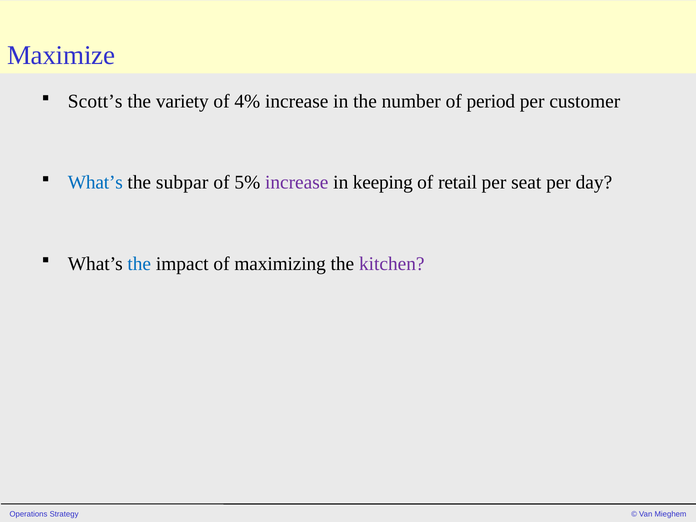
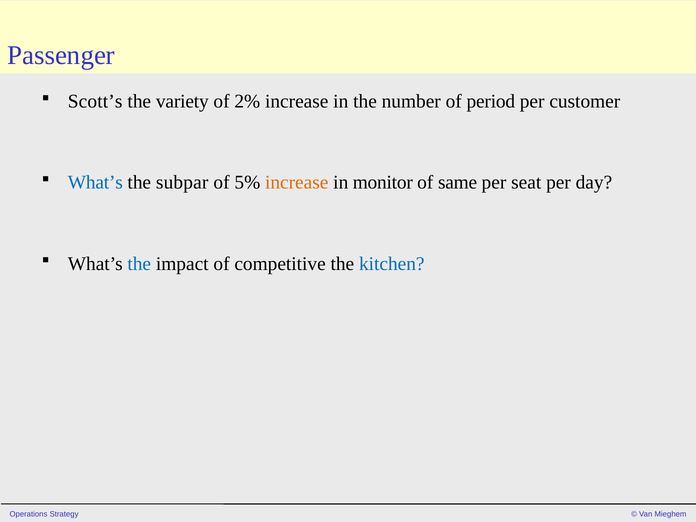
Maximize: Maximize -> Passenger
4%: 4% -> 2%
increase at (297, 183) colour: purple -> orange
keeping: keeping -> monitor
retail: retail -> same
maximizing: maximizing -> competitive
kitchen colour: purple -> blue
